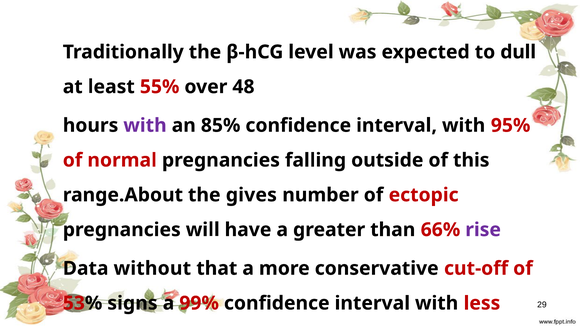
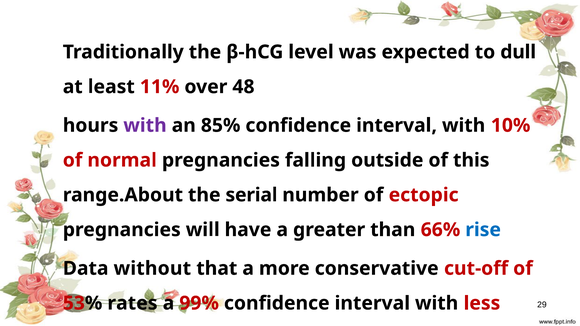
55%: 55% -> 11%
95%: 95% -> 10%
gives: gives -> serial
rise at (483, 230) colour: purple -> blue
signs: signs -> rates
